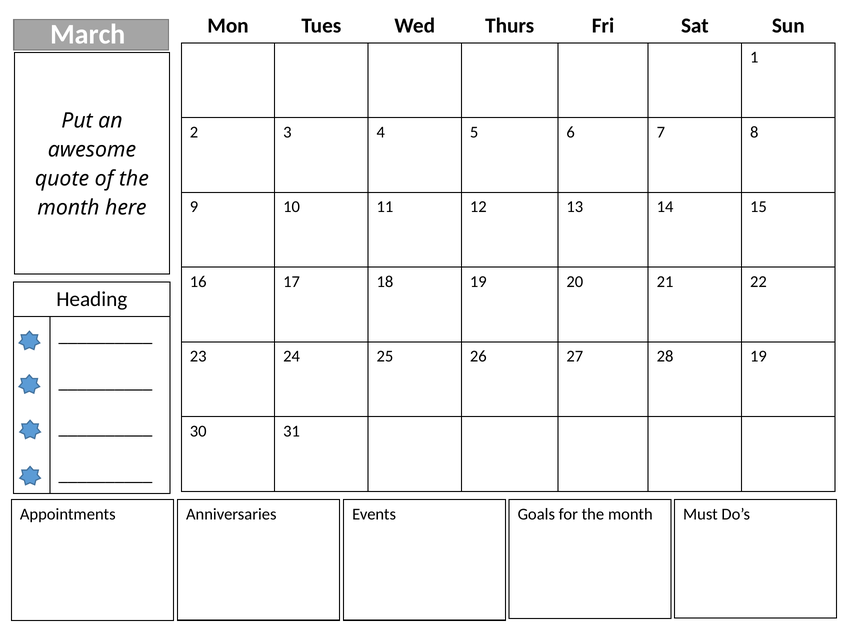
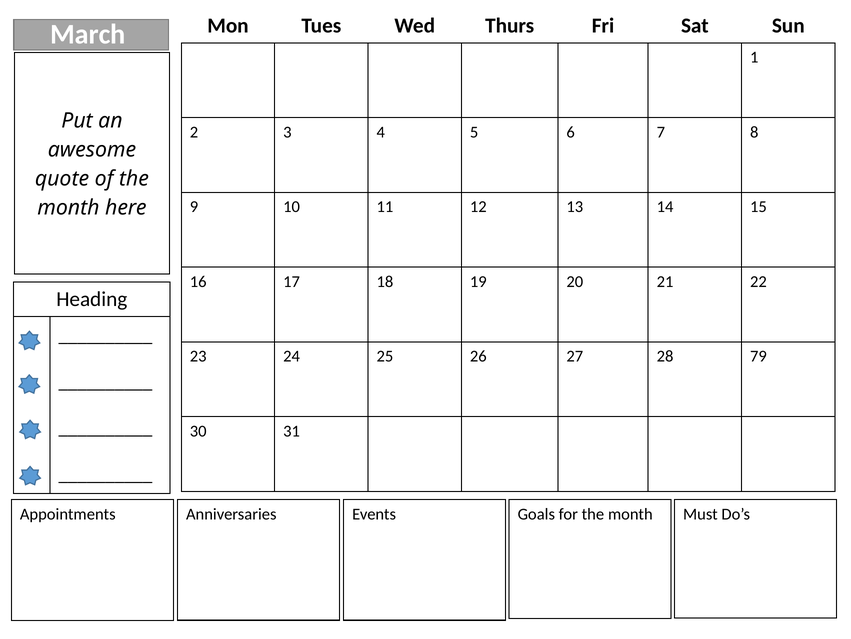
28 19: 19 -> 79
